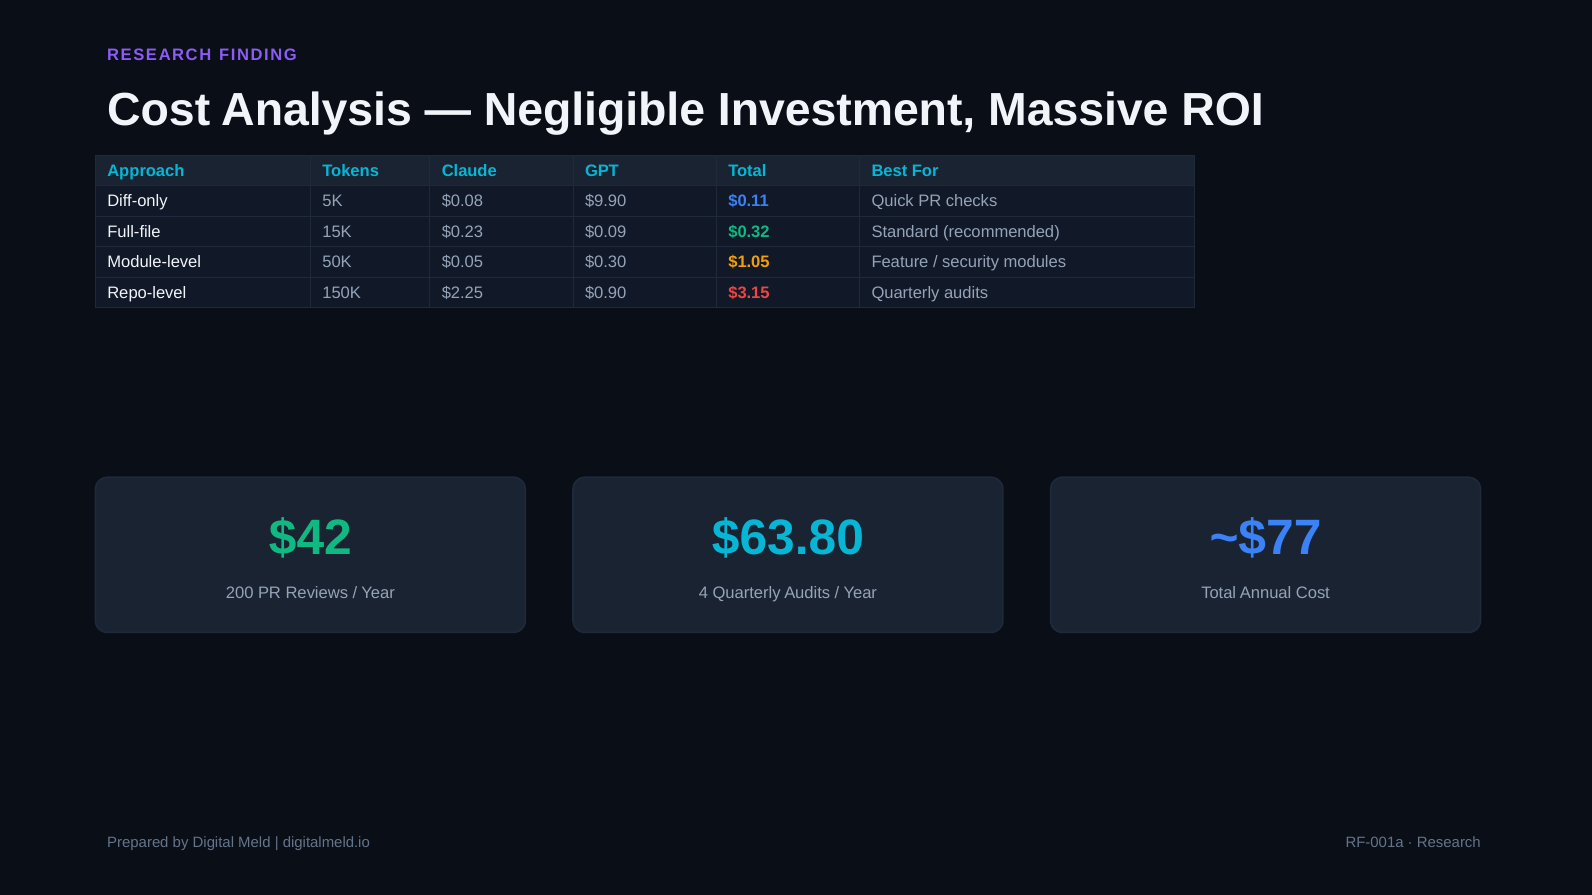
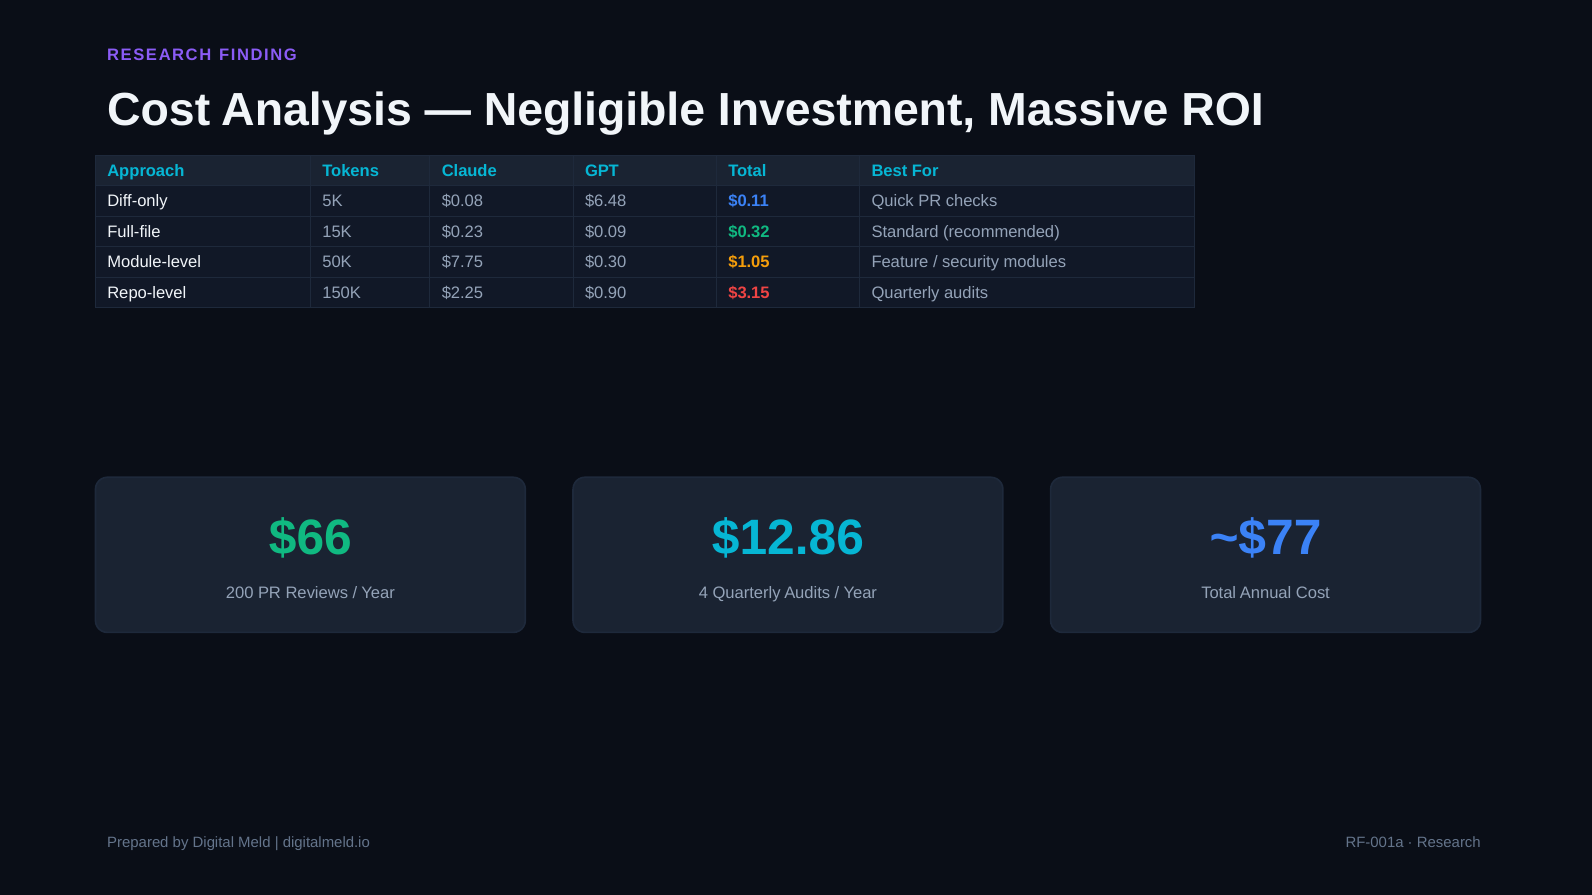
$9.90: $9.90 -> $6.48
$0.05: $0.05 -> $7.75
$42: $42 -> $66
$63.80: $63.80 -> $12.86
